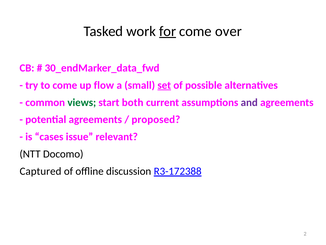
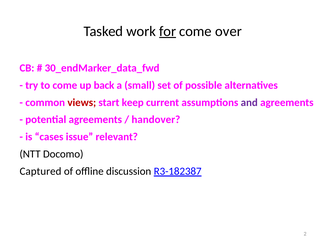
flow: flow -> back
set underline: present -> none
views colour: green -> red
both: both -> keep
proposed: proposed -> handover
R3-172388: R3-172388 -> R3-182387
